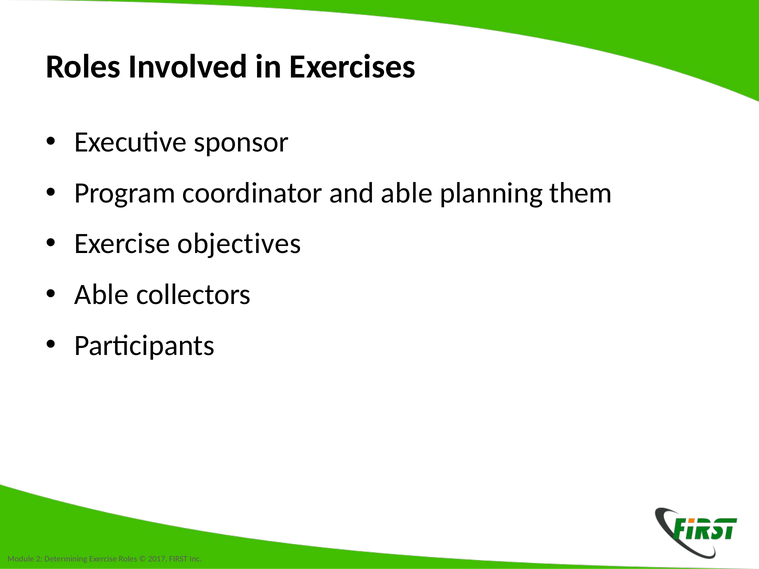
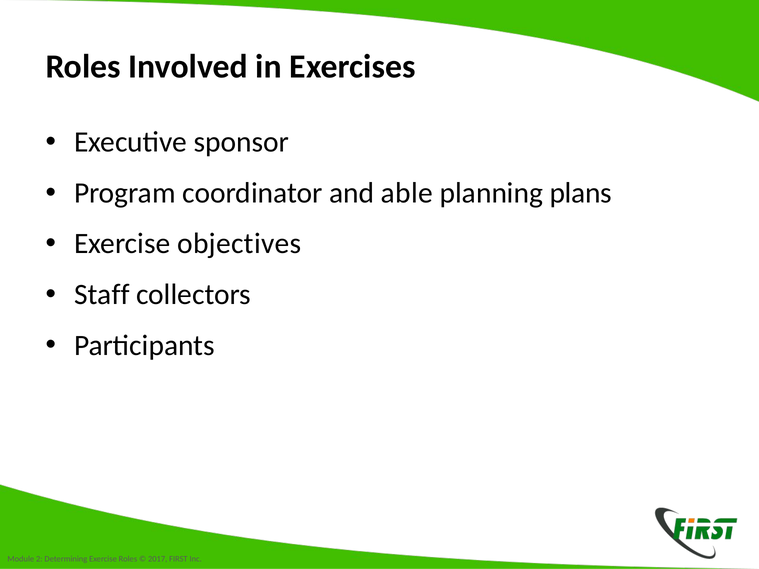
them: them -> plans
Able at (102, 295): Able -> Staff
